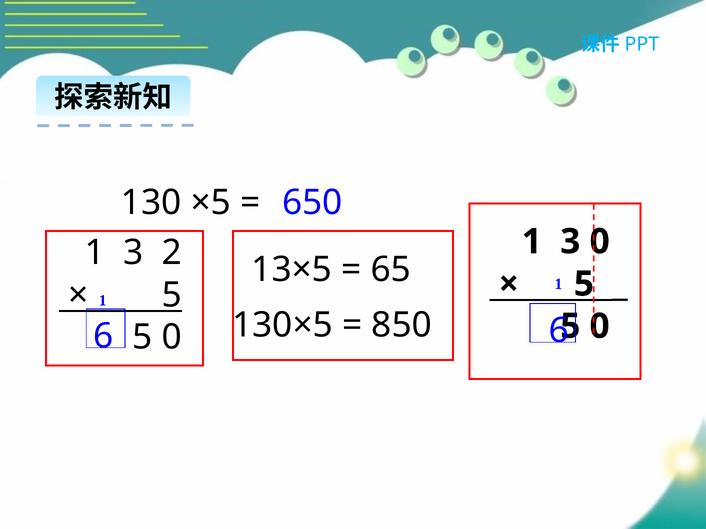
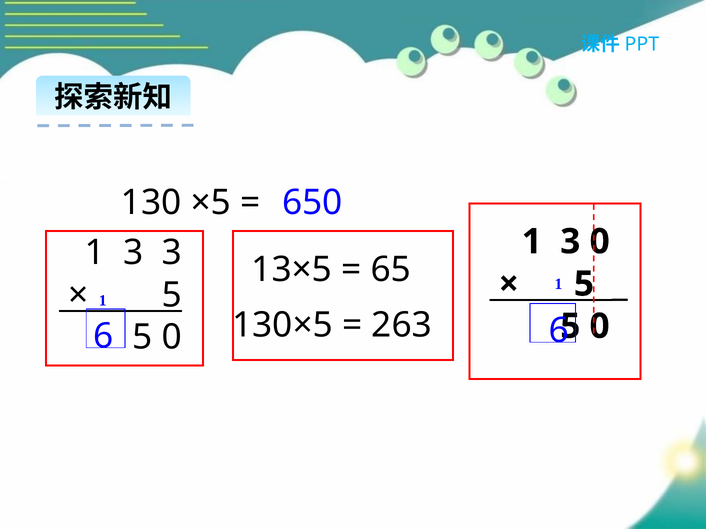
3 2: 2 -> 3
850: 850 -> 263
